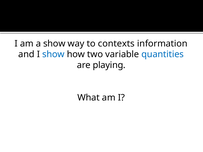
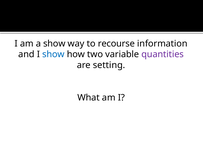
contexts: contexts -> recourse
quantities colour: blue -> purple
playing: playing -> setting
